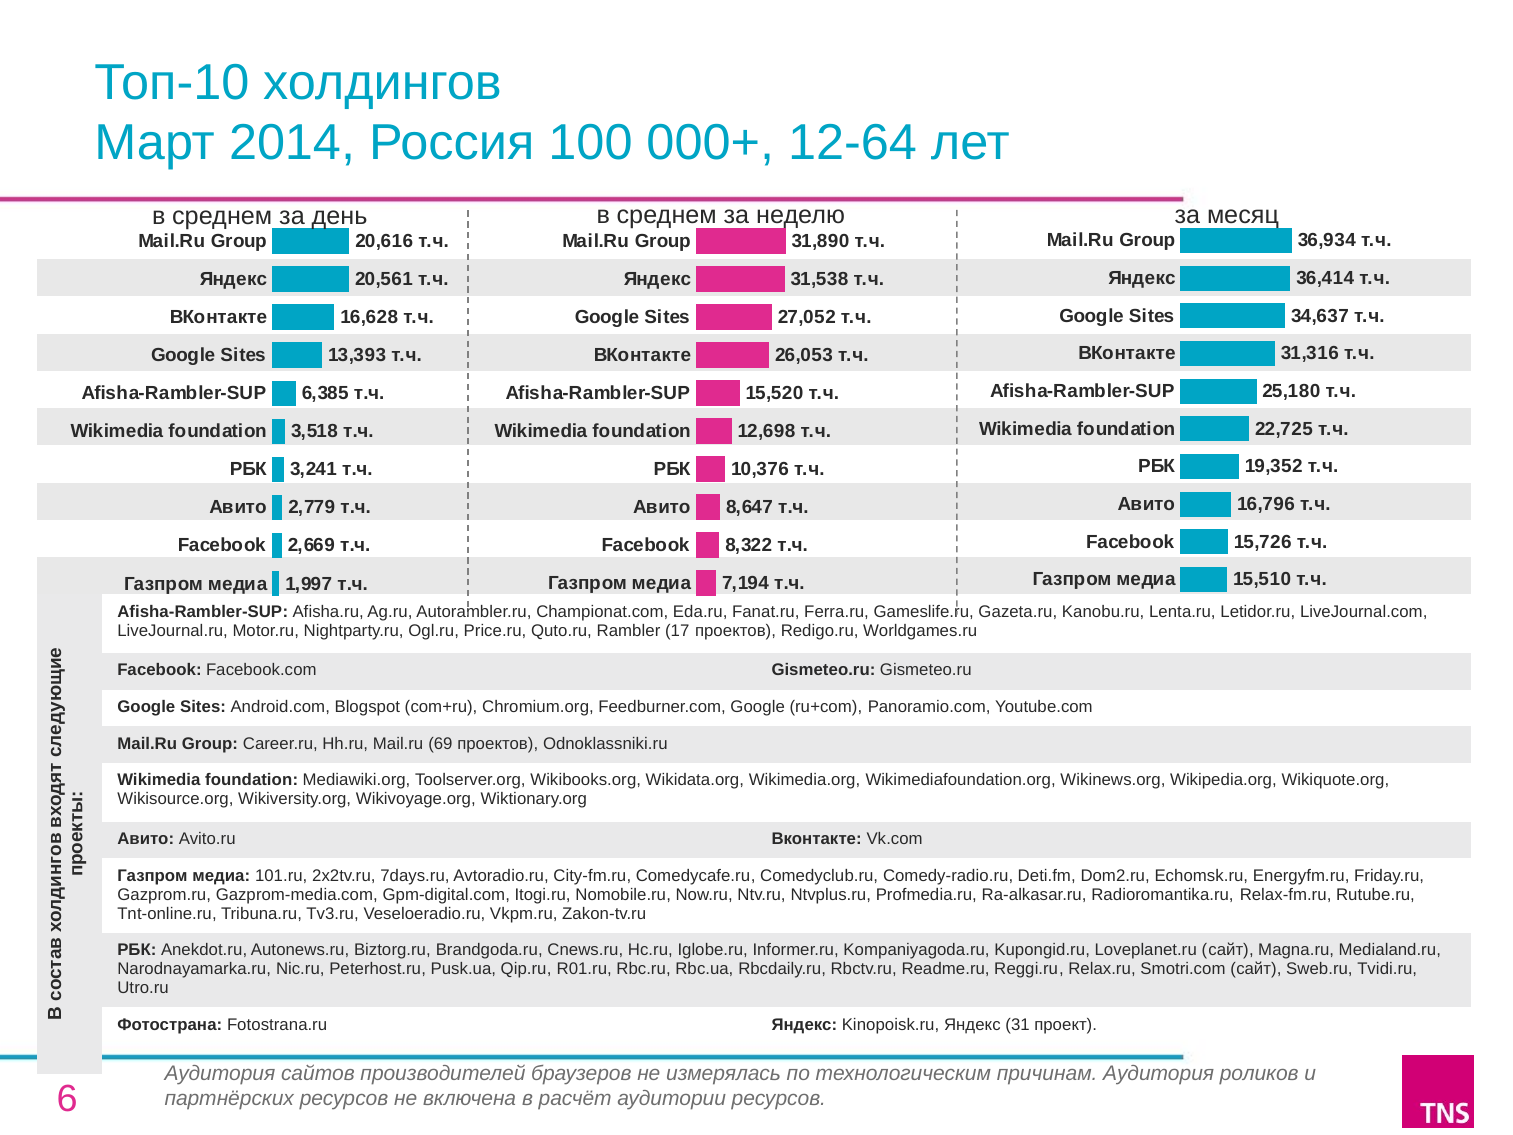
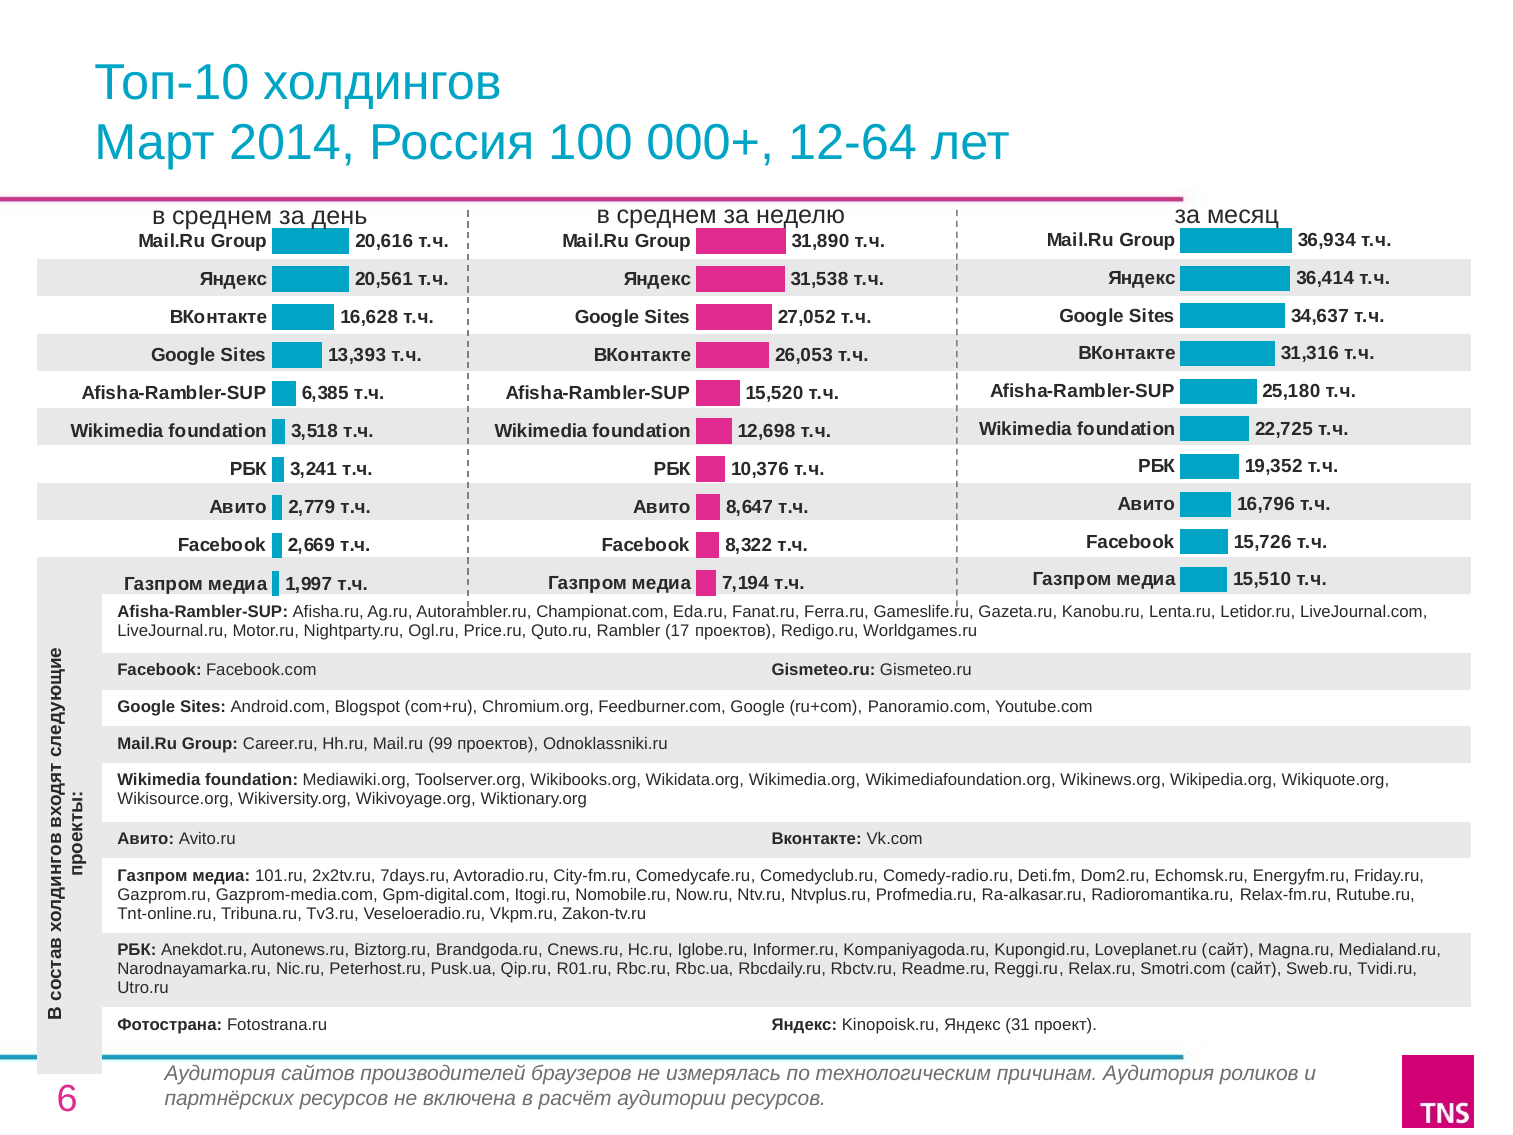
69: 69 -> 99
